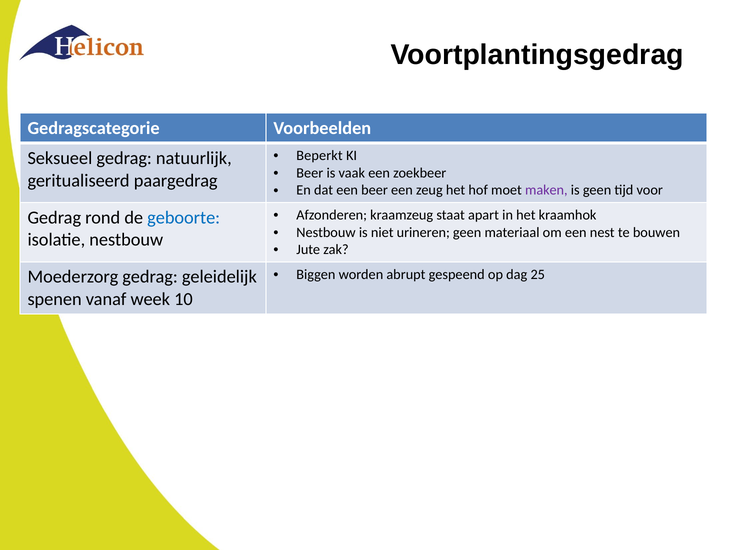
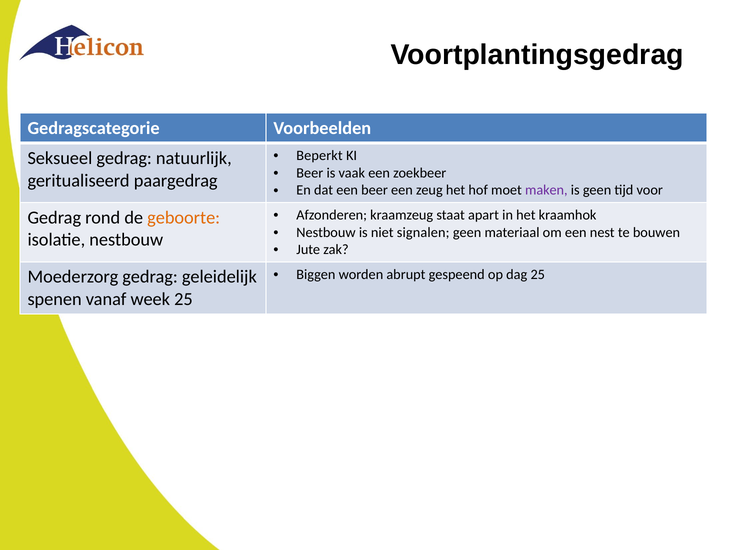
geboorte colour: blue -> orange
urineren: urineren -> signalen
week 10: 10 -> 25
